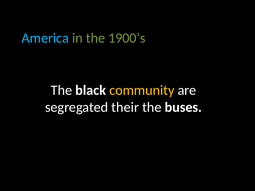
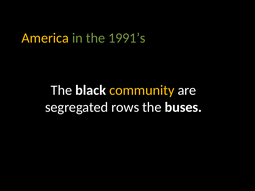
America colour: light blue -> yellow
1900’s: 1900’s -> 1991’s
their: their -> rows
